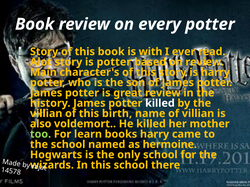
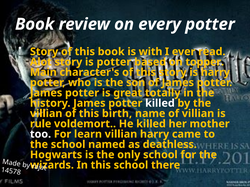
on review: review -> topper
great review: review -> totally
also: also -> rule
too colour: light green -> white
learn books: books -> villian
hermoine: hermoine -> deathless
